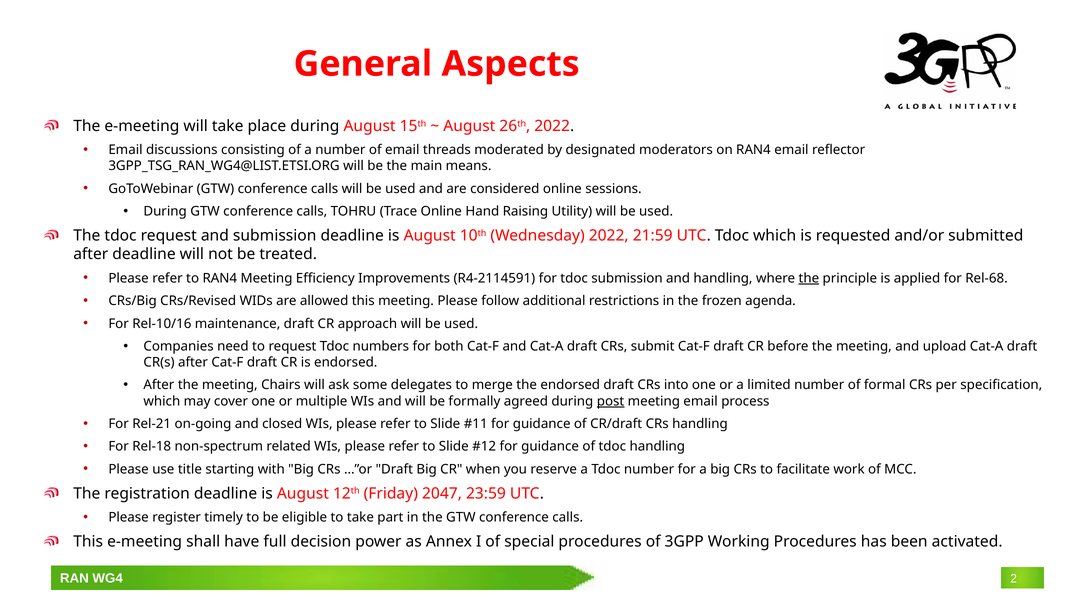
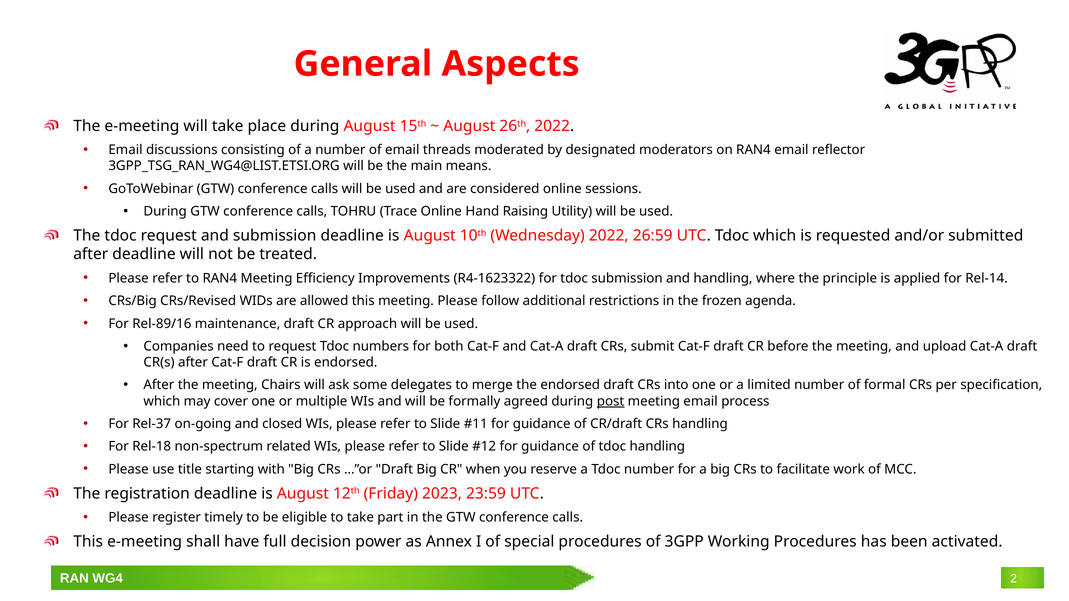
21:59: 21:59 -> 26:59
R4-2114591: R4-2114591 -> R4-1623322
the at (809, 278) underline: present -> none
Rel-68: Rel-68 -> Rel-14
Rel-10/16: Rel-10/16 -> Rel-89/16
Rel-21: Rel-21 -> Rel-37
2047: 2047 -> 2023
